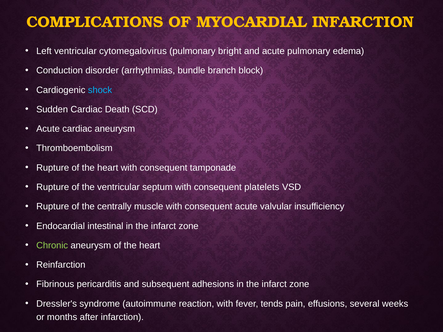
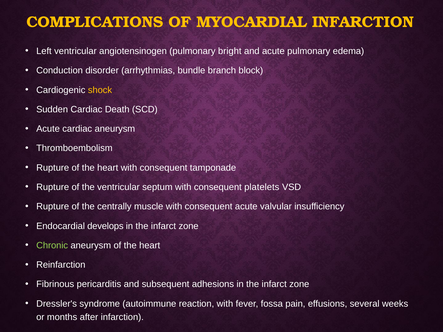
cytomegalovirus: cytomegalovirus -> angiotensinogen
shock colour: light blue -> yellow
intestinal: intestinal -> develops
tends: tends -> fossa
